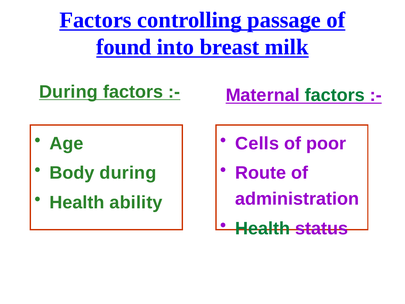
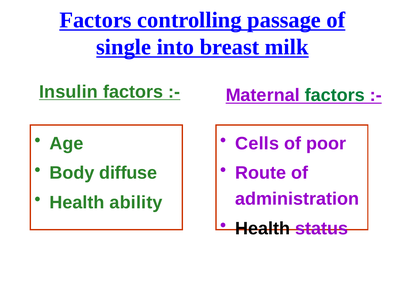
found: found -> single
During at (68, 92): During -> Insulin
Body during: during -> diffuse
Health at (263, 228) colour: green -> black
